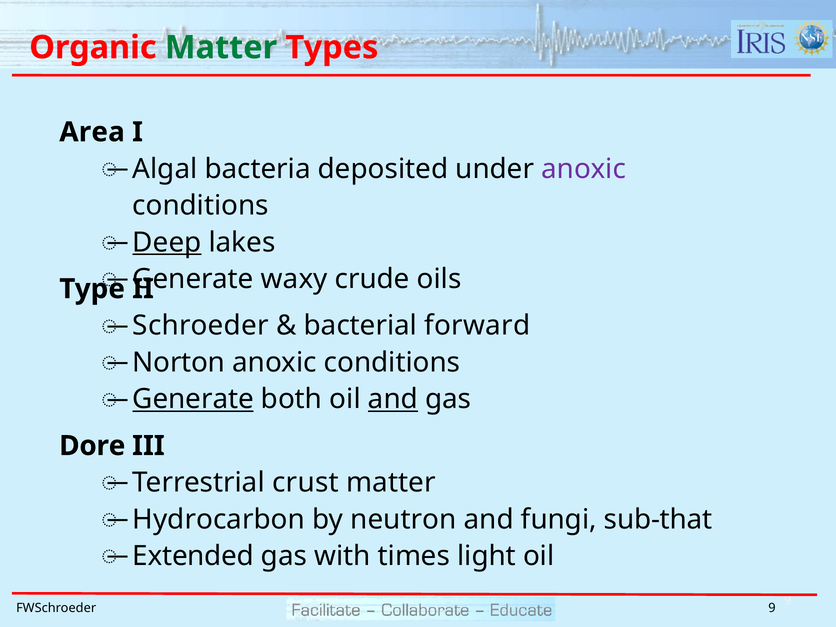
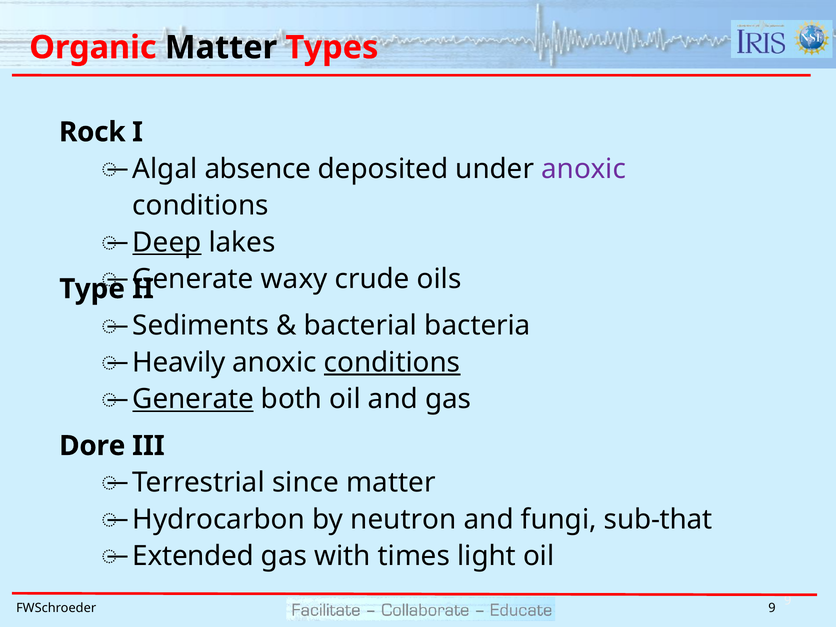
Matter at (221, 48) colour: green -> black
Area: Area -> Rock
bacteria: bacteria -> absence
Schroeder: Schroeder -> Sediments
forward: forward -> bacteria
Norton: Norton -> Heavily
conditions at (392, 362) underline: none -> present
and at (393, 399) underline: present -> none
crust: crust -> since
